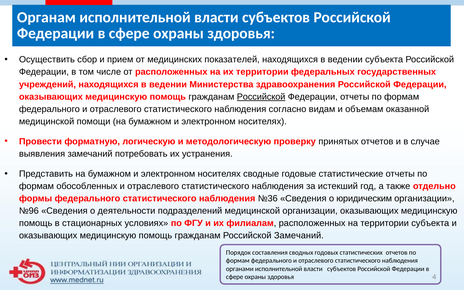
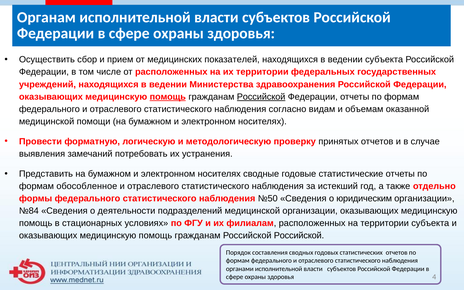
помощь at (168, 97) underline: none -> present
обособленных: обособленных -> обособленное
№36: №36 -> №50
№96: №96 -> №84
Российской Замечаний: Замечаний -> Российской
